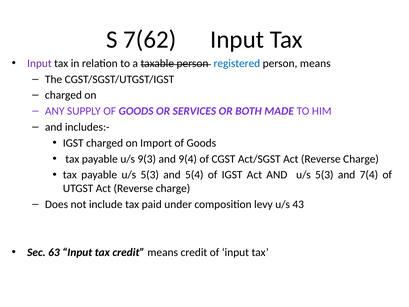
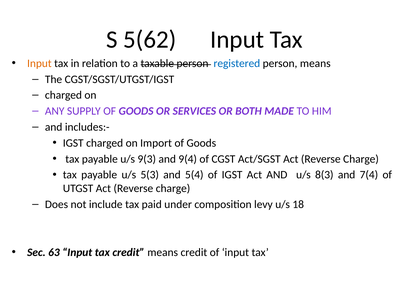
7(62: 7(62 -> 5(62
Input at (39, 63) colour: purple -> orange
AND u/s 5(3: 5(3 -> 8(3
43: 43 -> 18
